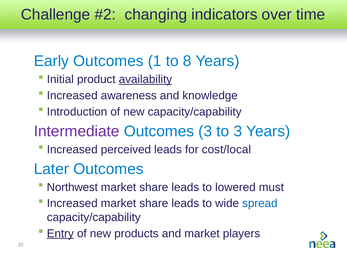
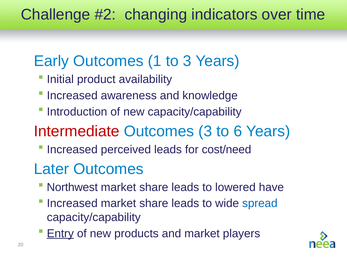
to 8: 8 -> 3
availability underline: present -> none
Intermediate colour: purple -> red
to 3: 3 -> 6
cost/local: cost/local -> cost/need
must: must -> have
